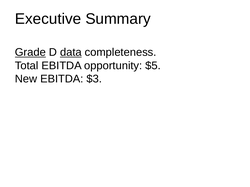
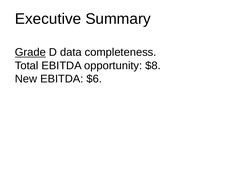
data underline: present -> none
$5: $5 -> $8
$3: $3 -> $6
